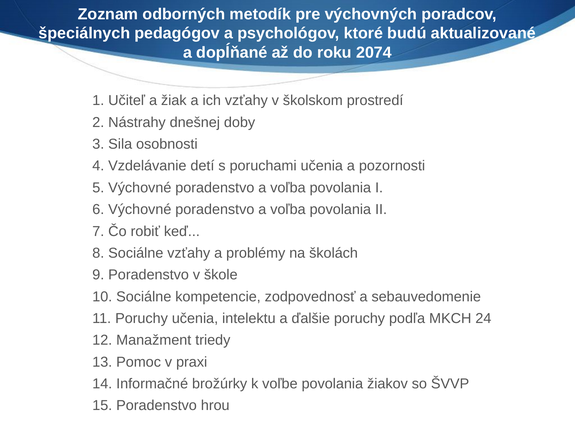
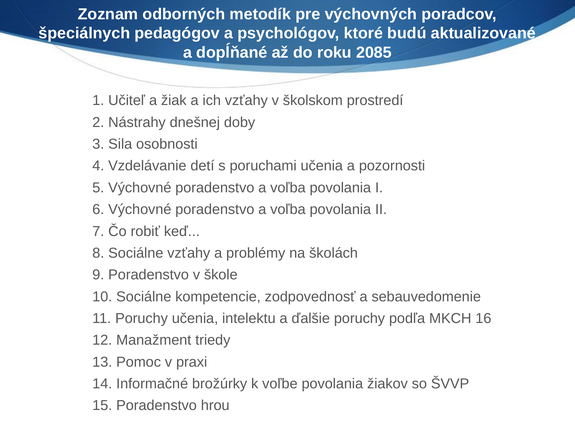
2074: 2074 -> 2085
24: 24 -> 16
